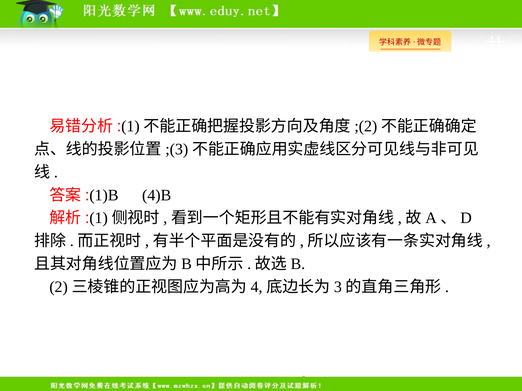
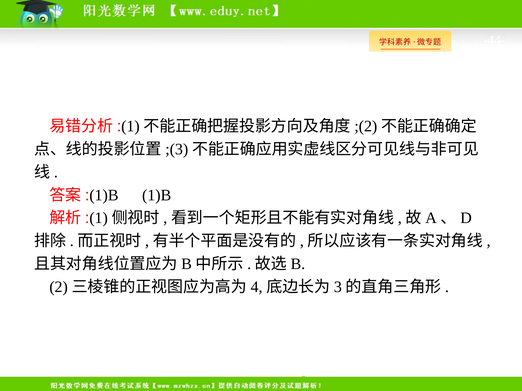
4)B: 4)B -> 1)B
